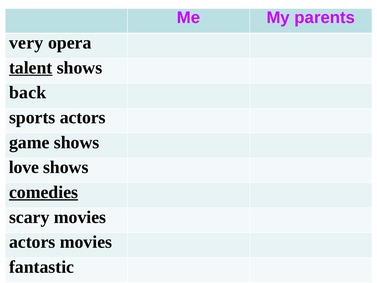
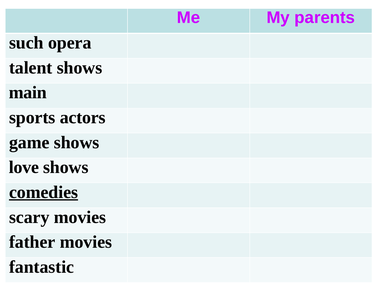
very: very -> such
talent underline: present -> none
back: back -> main
actors at (32, 242): actors -> father
